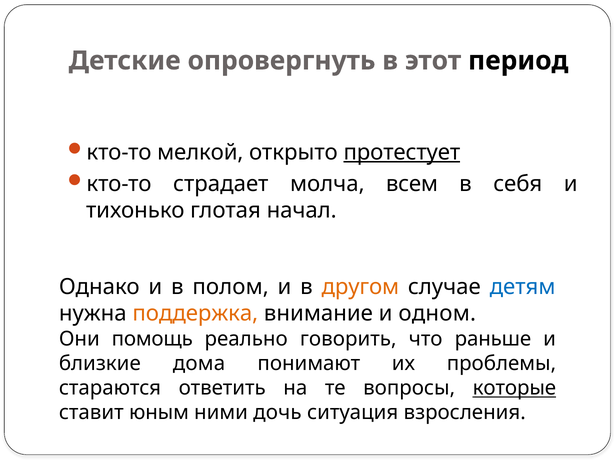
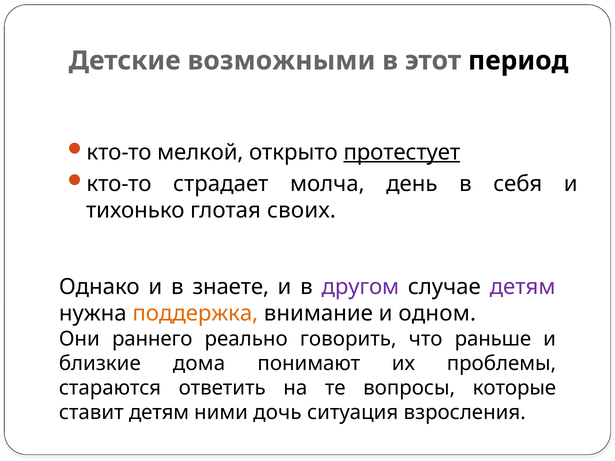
опровергнуть: опровергнуть -> возможными
всем: всем -> день
начал: начал -> своих
полом: полом -> знаете
другом colour: orange -> purple
детям at (523, 287) colour: blue -> purple
помощь: помощь -> раннего
которые underline: present -> none
ставит юным: юным -> детям
